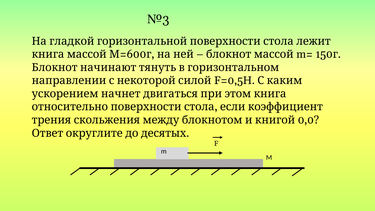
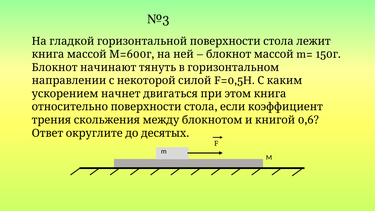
0,0: 0,0 -> 0,6
